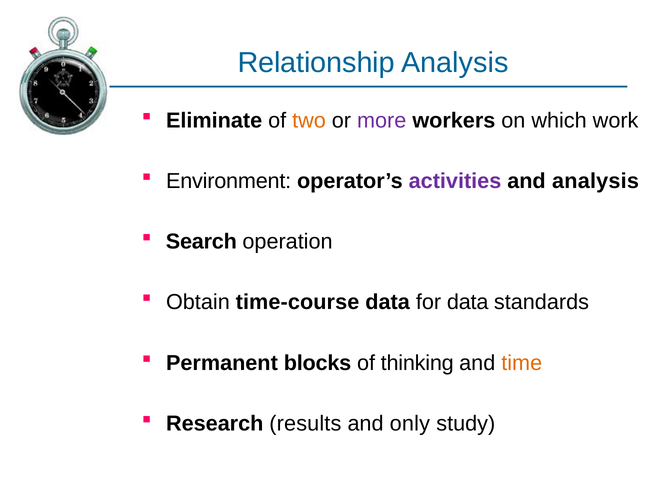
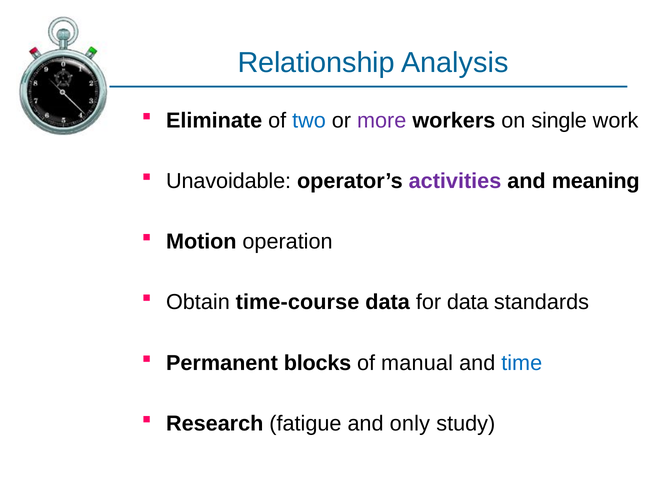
two colour: orange -> blue
which: which -> single
Environment: Environment -> Unavoidable
and analysis: analysis -> meaning
Search: Search -> Motion
thinking: thinking -> manual
time colour: orange -> blue
results: results -> fatigue
